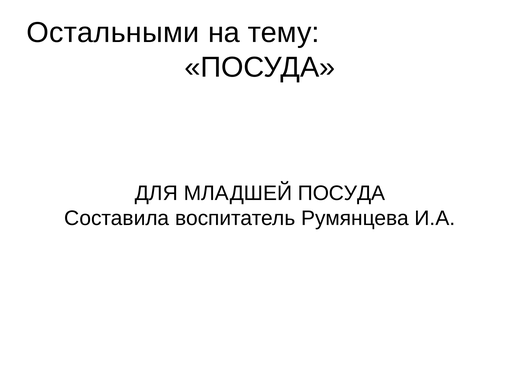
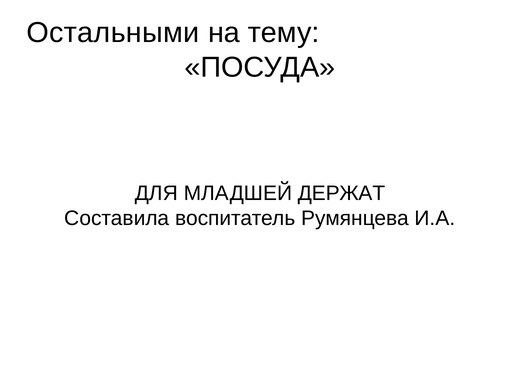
МЛАДШЕЙ ПОСУДА: ПОСУДА -> ДЕРЖАТ
